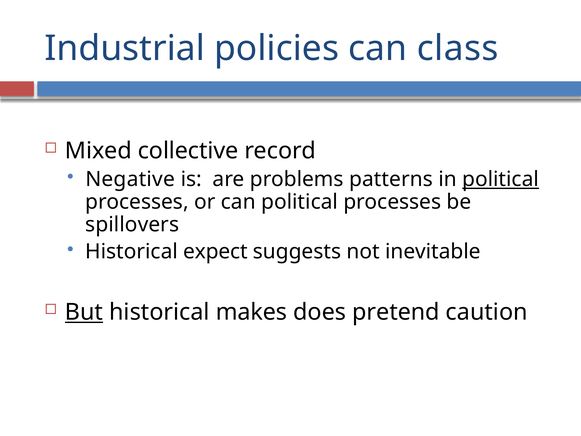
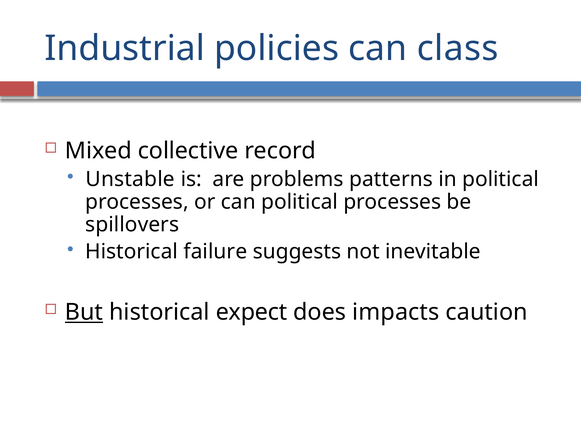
Negative: Negative -> Unstable
political at (501, 179) underline: present -> none
expect: expect -> failure
makes: makes -> expect
pretend: pretend -> impacts
